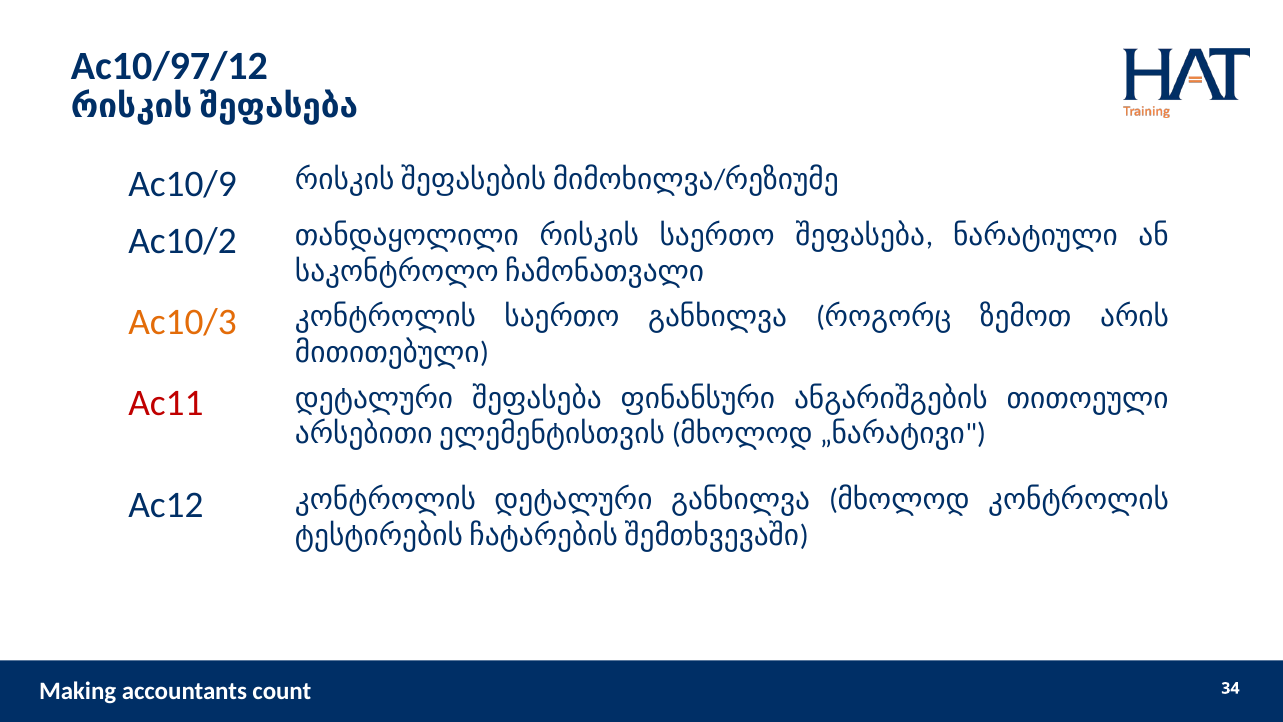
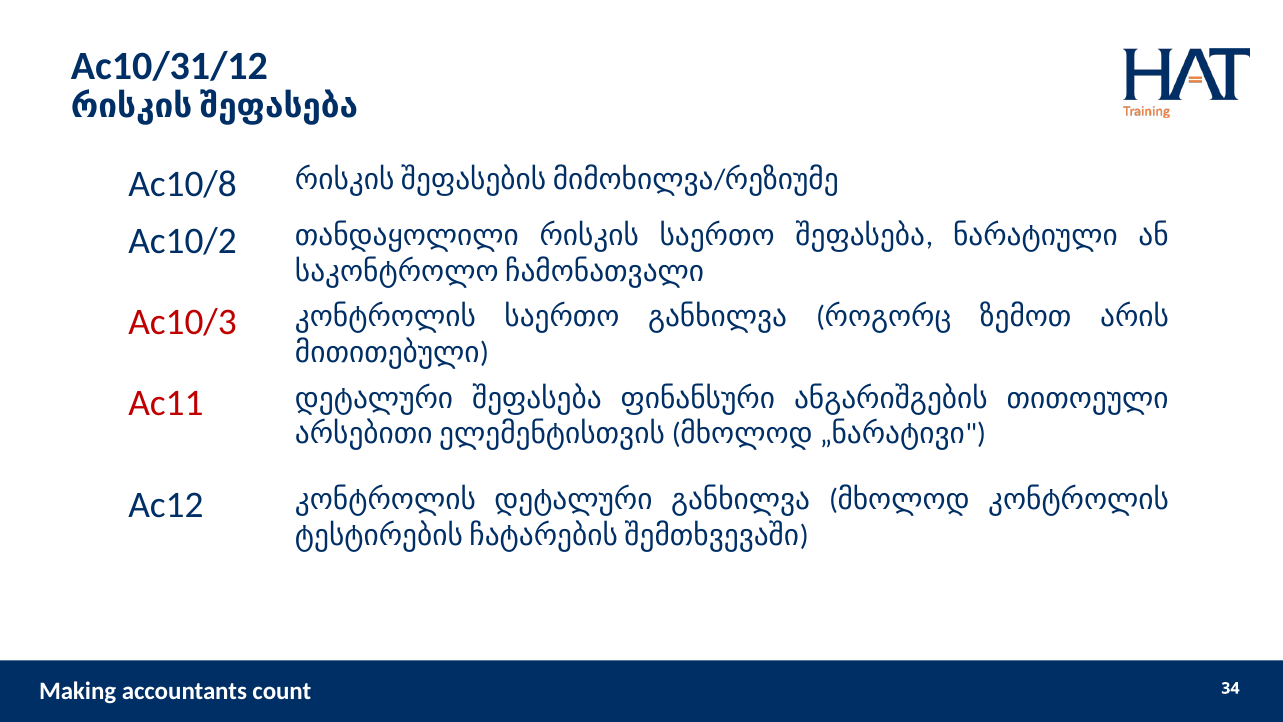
Ac10/97/12: Ac10/97/12 -> Ac10/31/12
Ac10/9: Ac10/9 -> Ac10/8
Ac10/3 colour: orange -> red
